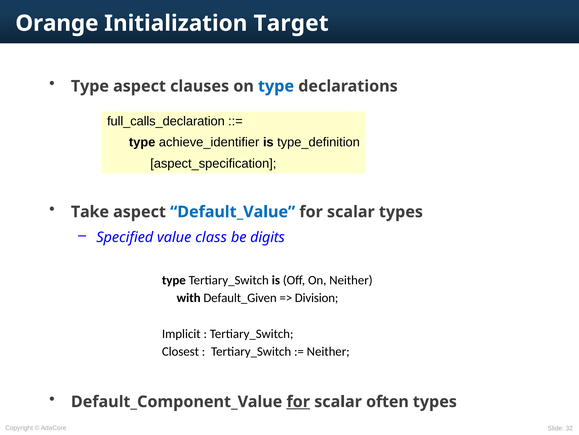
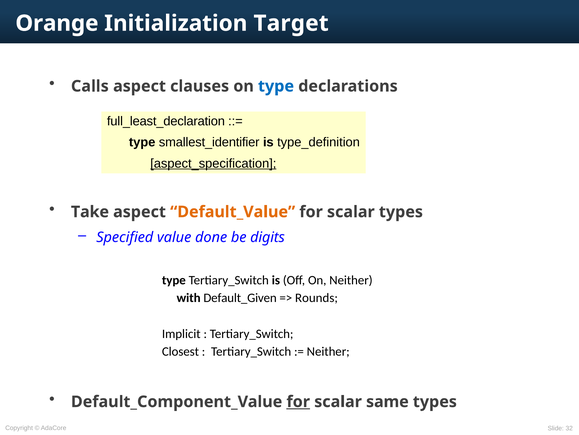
Type at (90, 86): Type -> Calls
full_calls_declaration: full_calls_declaration -> full_least_declaration
achieve_identifier: achieve_identifier -> smallest_identifier
aspect_specification underline: none -> present
Default_Value colour: blue -> orange
class: class -> done
Division: Division -> Rounds
often: often -> same
